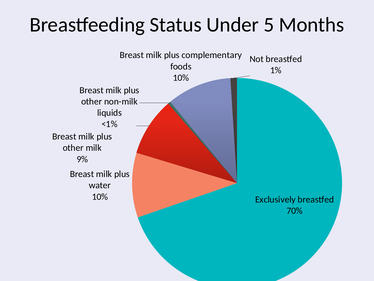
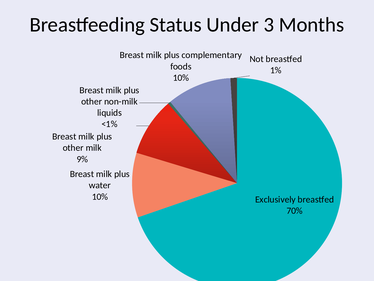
5: 5 -> 3
